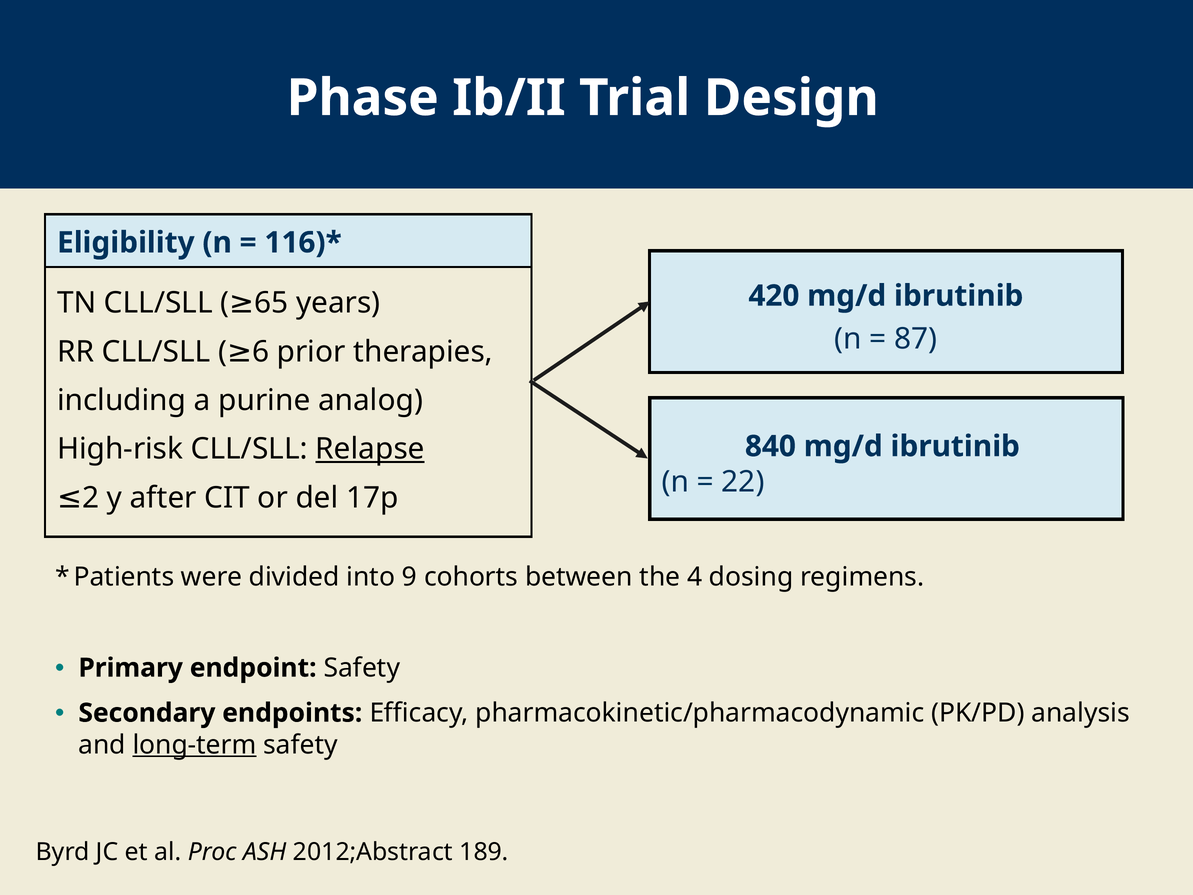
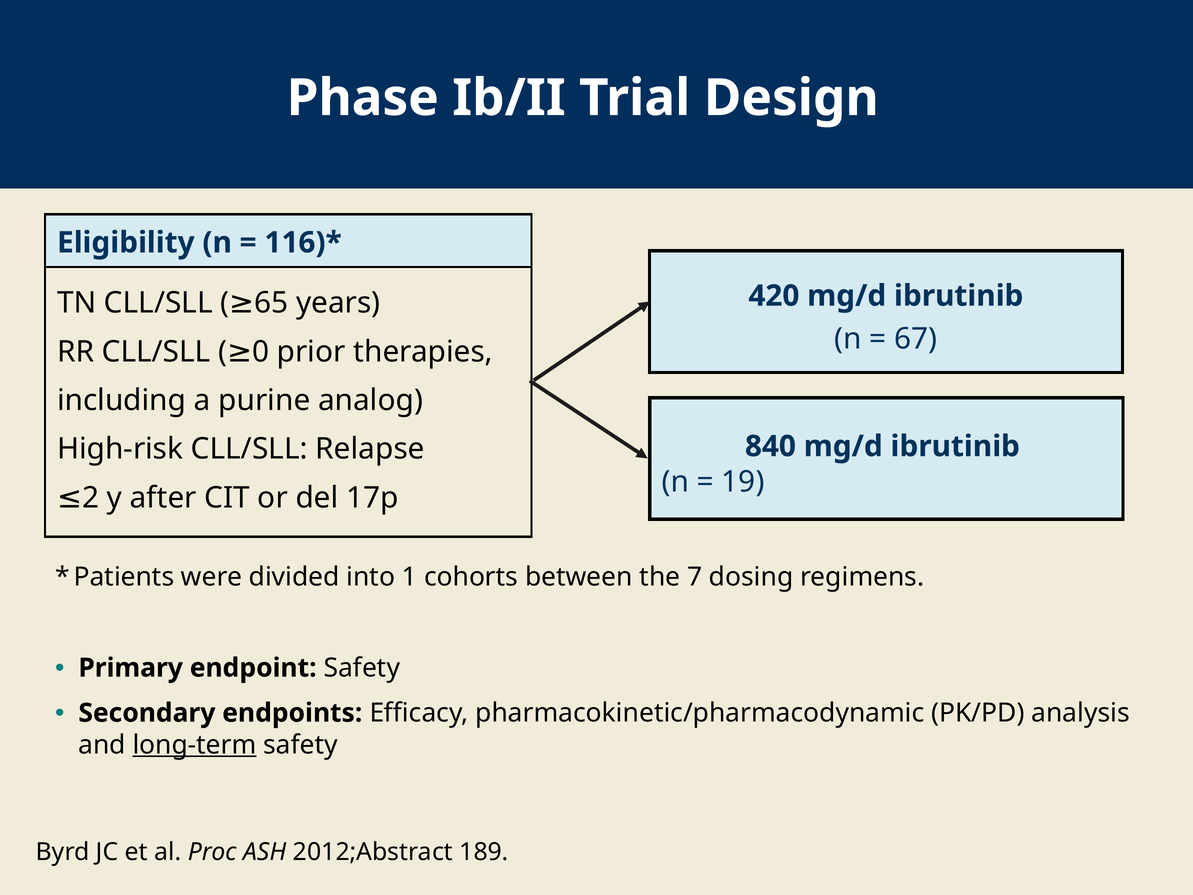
87: 87 -> 67
6: 6 -> 0
Relapse underline: present -> none
22: 22 -> 19
9: 9 -> 1
4: 4 -> 7
